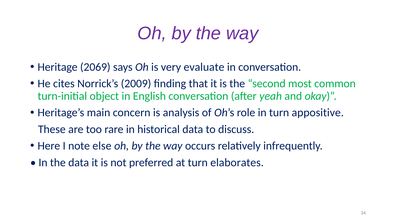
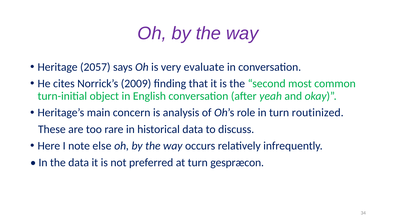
2069: 2069 -> 2057
appositive: appositive -> routinized
elaborates: elaborates -> gespræcon
